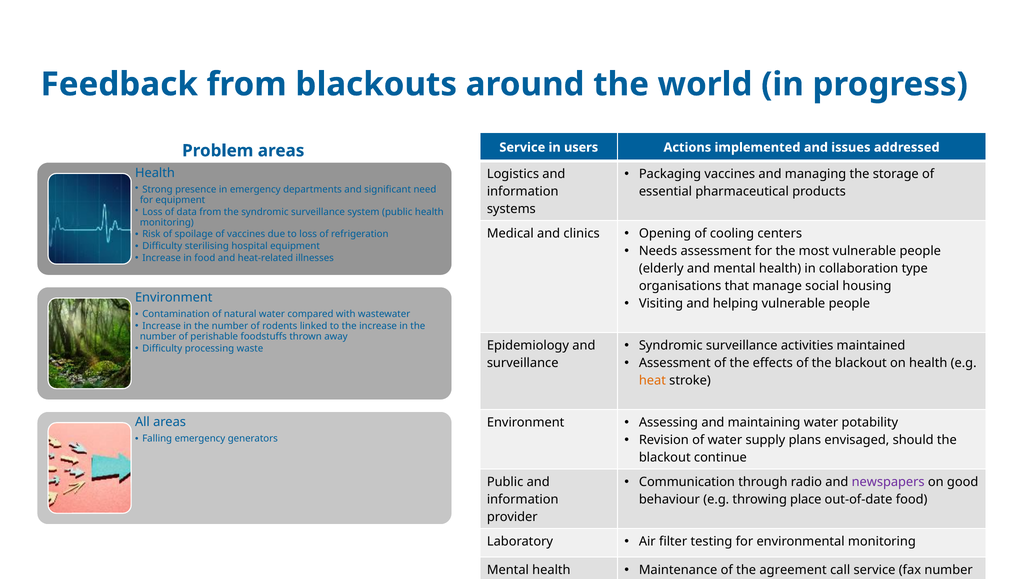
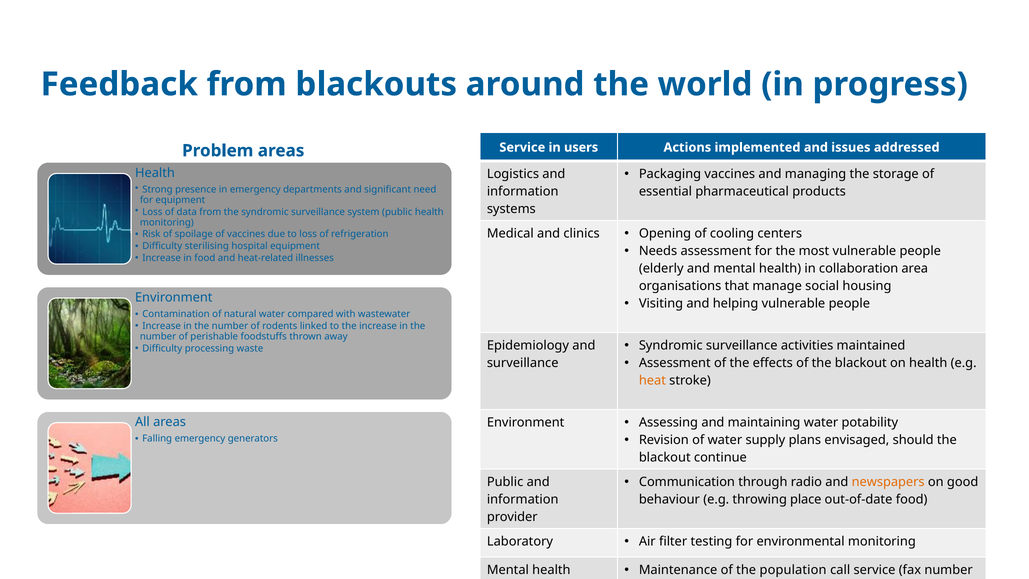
type: type -> area
newspapers colour: purple -> orange
agreement: agreement -> population
